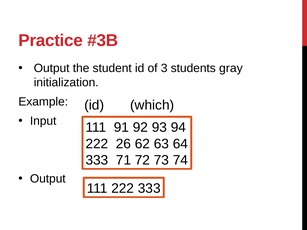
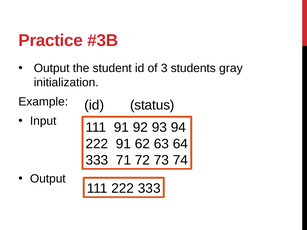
which: which -> status
222 26: 26 -> 91
